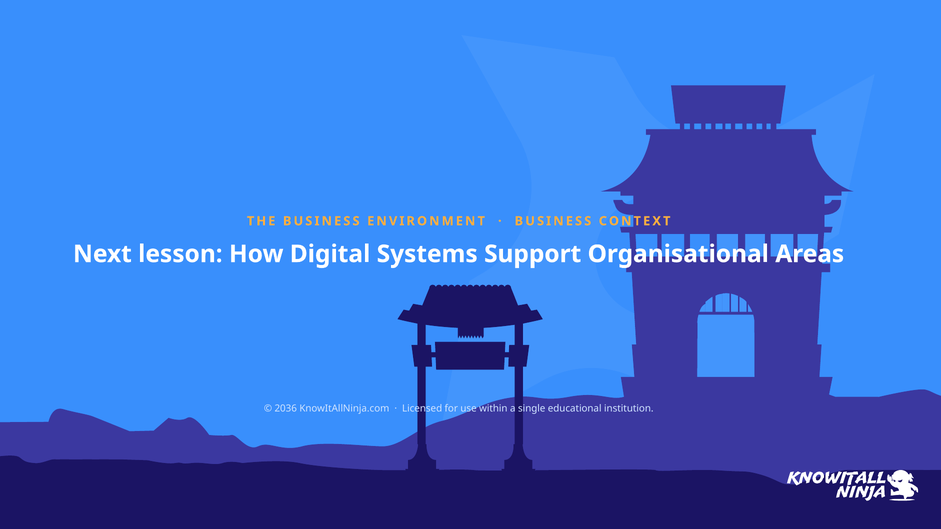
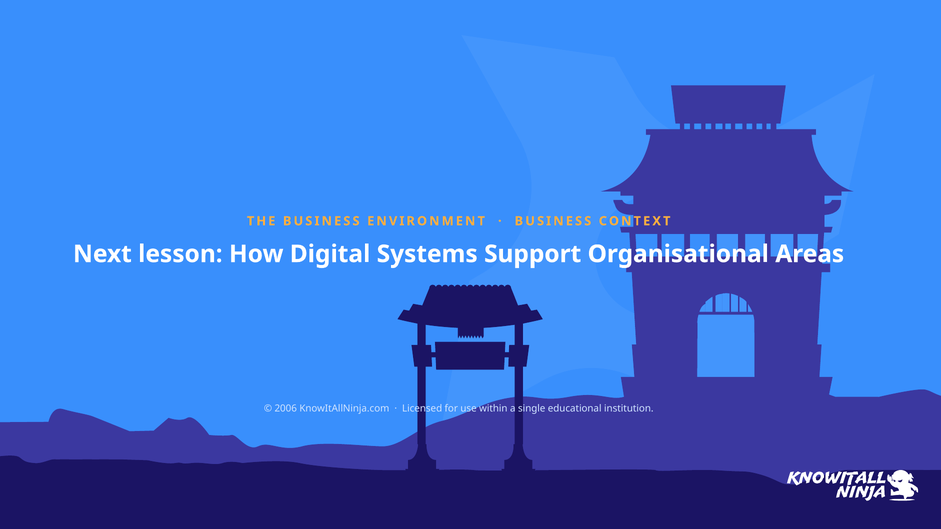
2036: 2036 -> 2006
